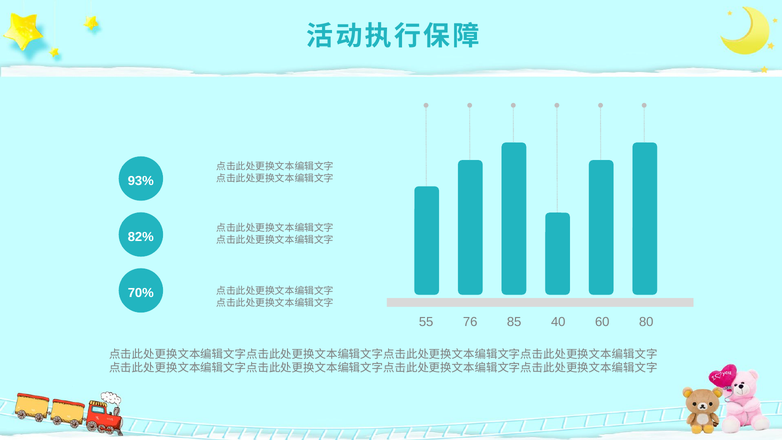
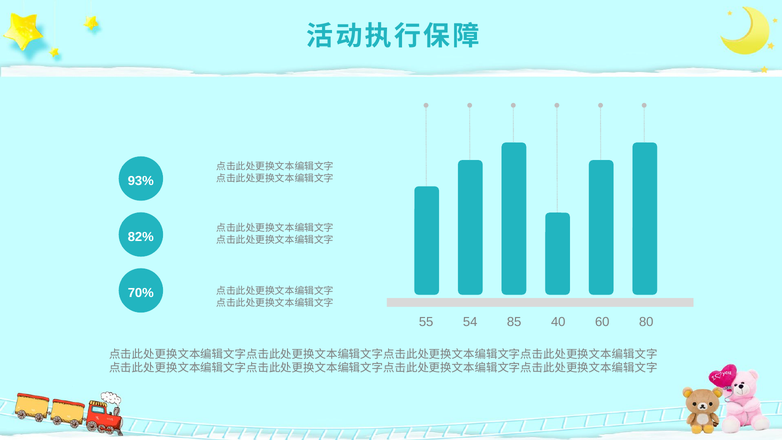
76: 76 -> 54
